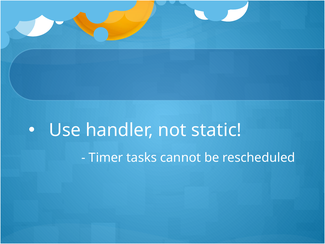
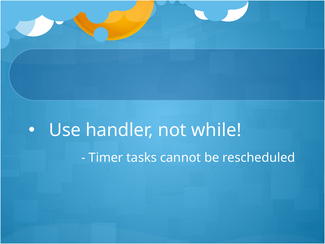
static: static -> while
